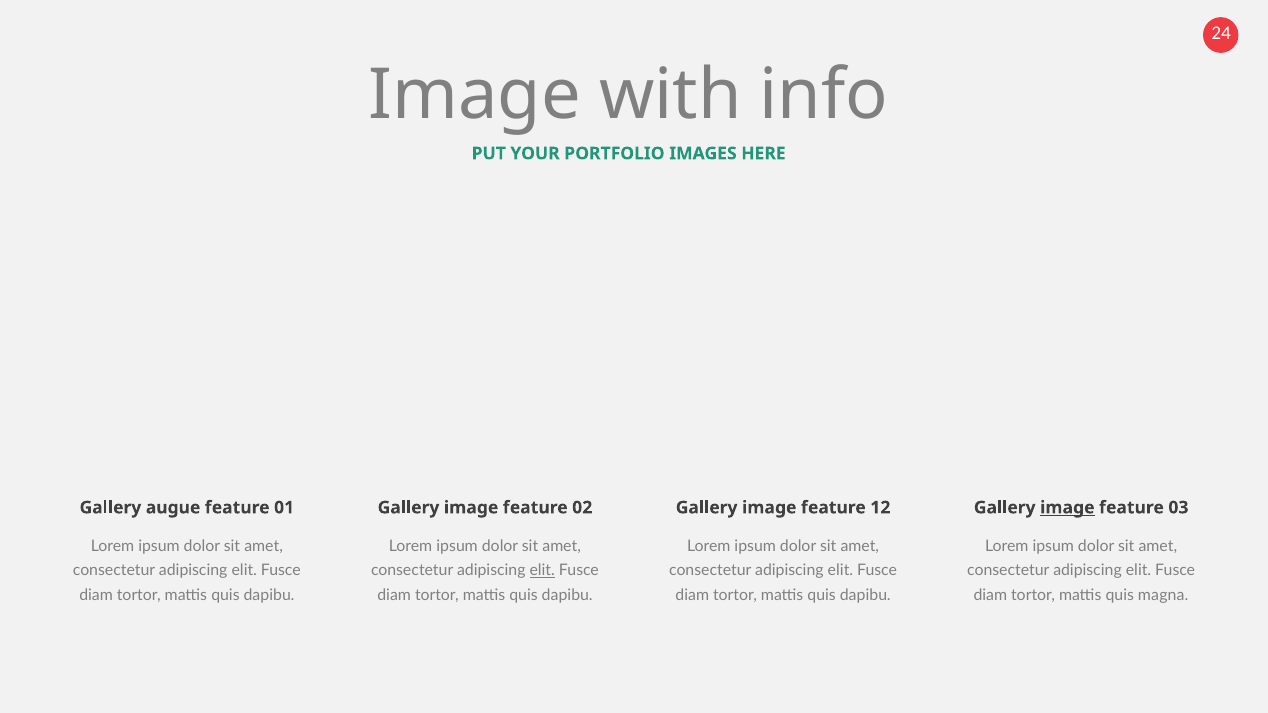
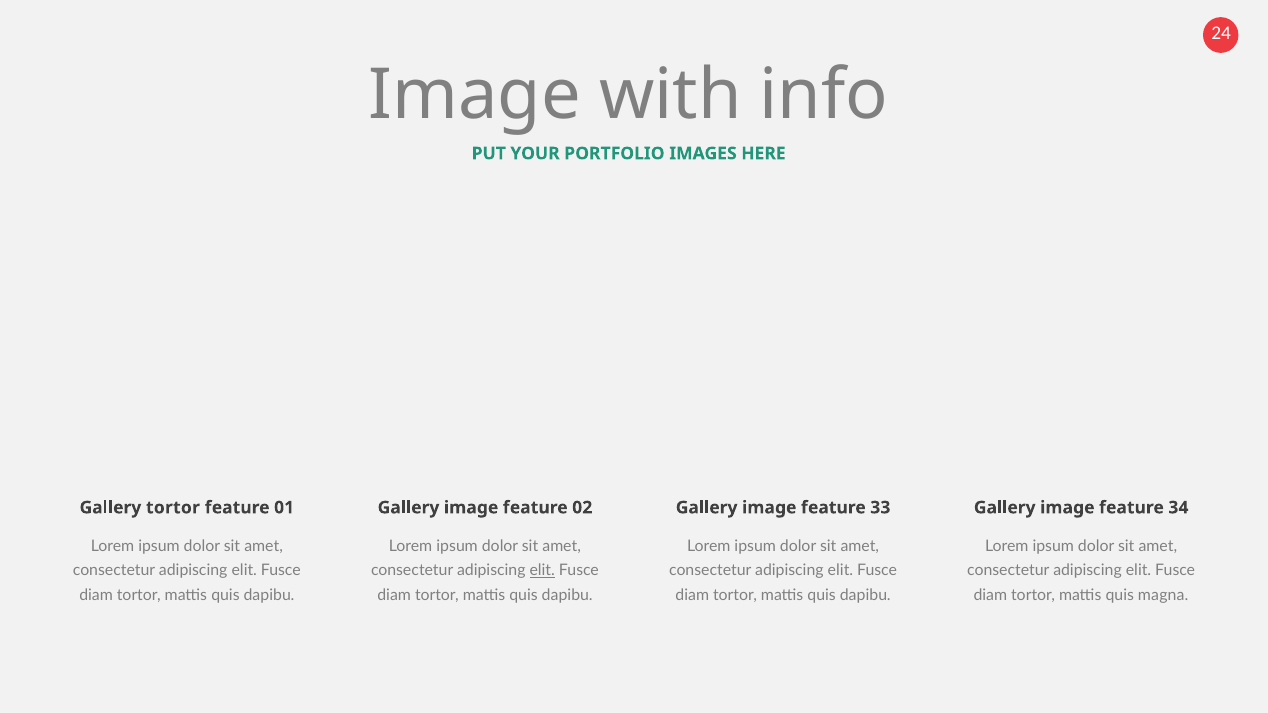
Gallery augue: augue -> tortor
12: 12 -> 33
image at (1067, 508) underline: present -> none
03: 03 -> 34
